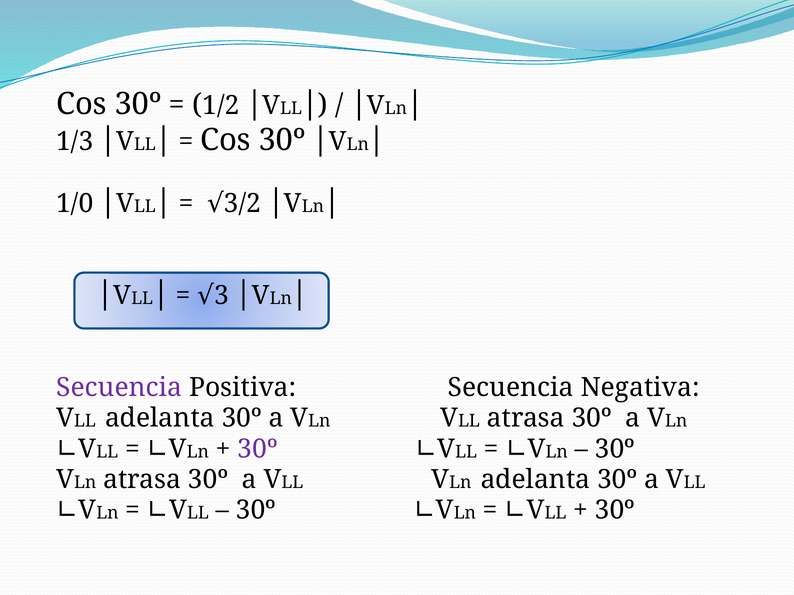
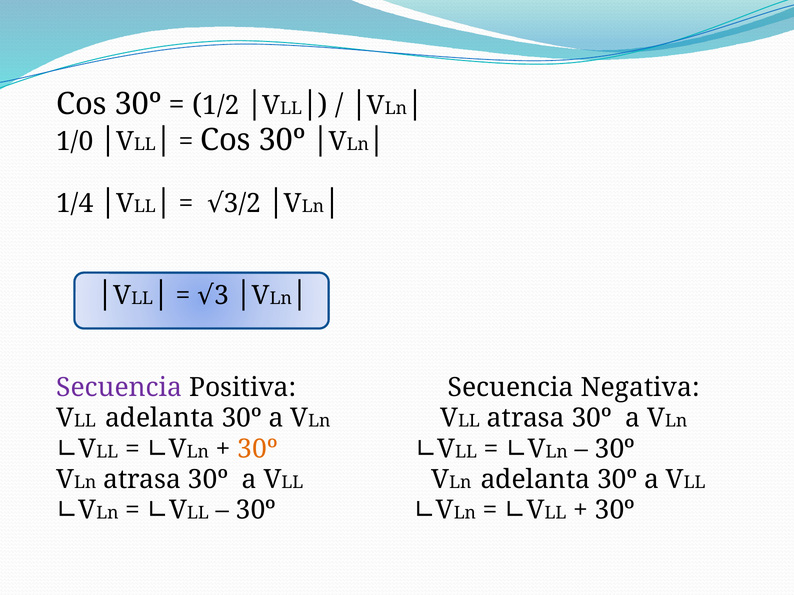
1/3: 1/3 -> 1/0
1/0: 1/0 -> 1/4
30º at (257, 449) colour: purple -> orange
